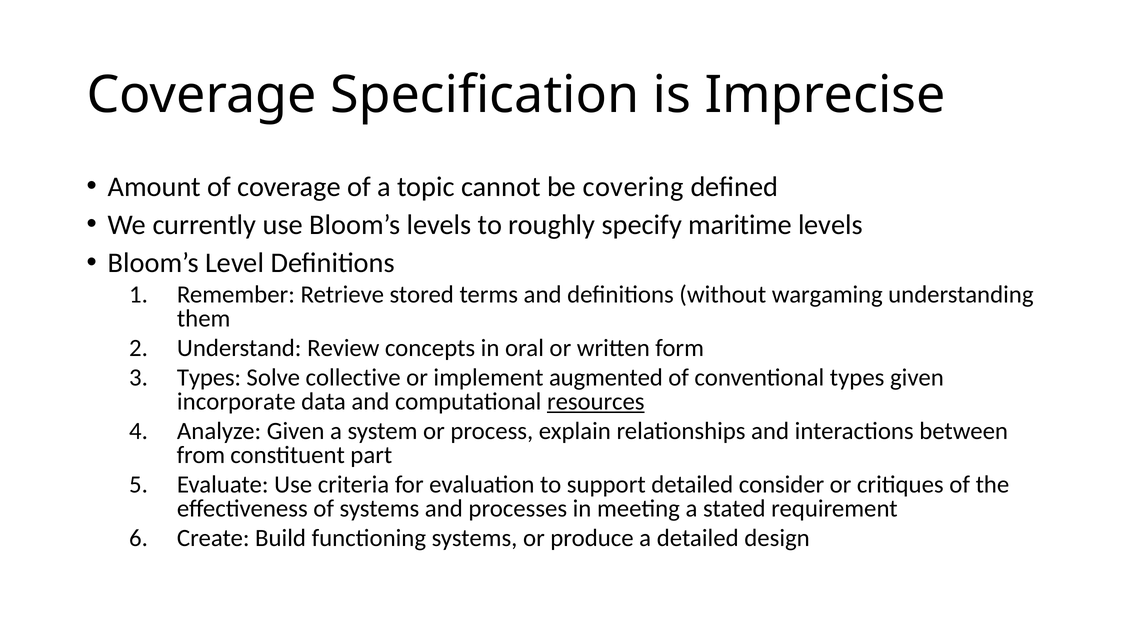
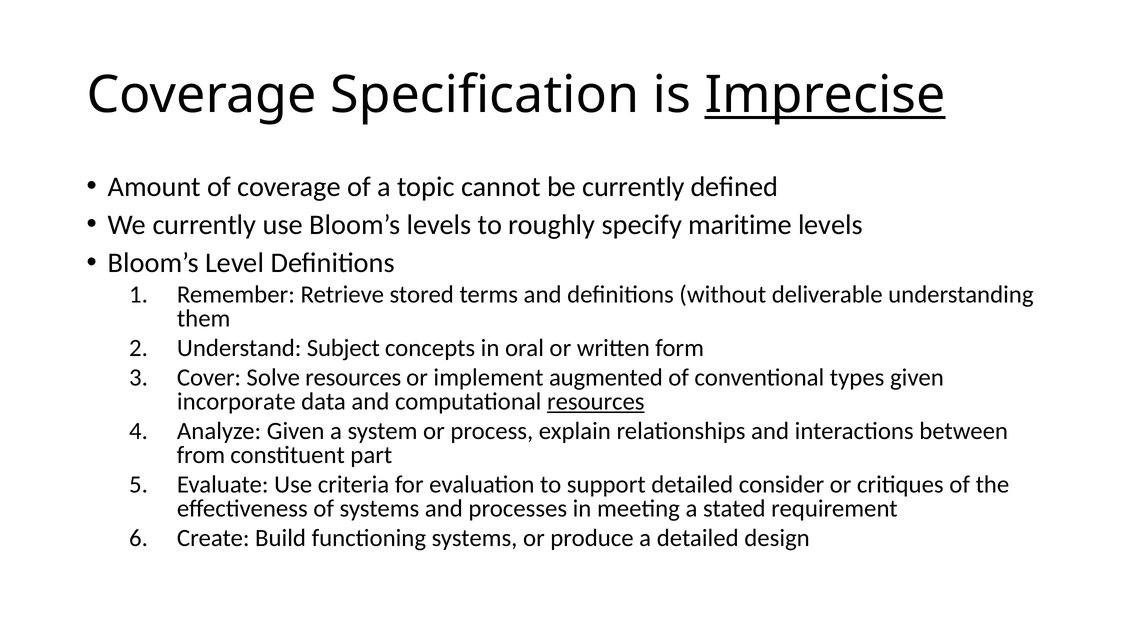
Imprecise underline: none -> present
be covering: covering -> currently
wargaming: wargaming -> deliverable
Review: Review -> Subject
Types at (209, 378): Types -> Cover
Solve collective: collective -> resources
